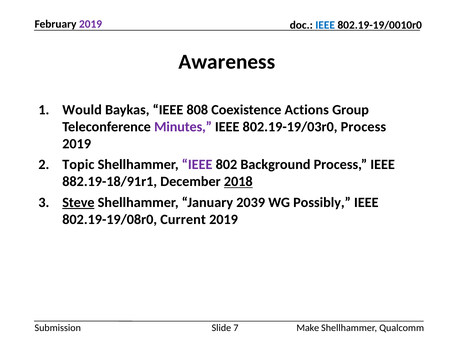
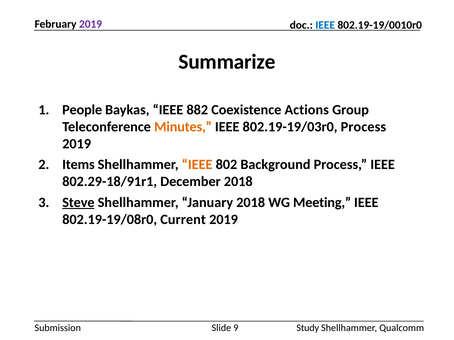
Awareness: Awareness -> Summarize
Would: Would -> People
808: 808 -> 882
Minutes colour: purple -> orange
Topic: Topic -> Items
IEEE at (197, 165) colour: purple -> orange
882.19-18/91r1: 882.19-18/91r1 -> 802.29-18/91r1
2018 at (238, 182) underline: present -> none
January 2039: 2039 -> 2018
Possibly: Possibly -> Meeting
7: 7 -> 9
Make: Make -> Study
